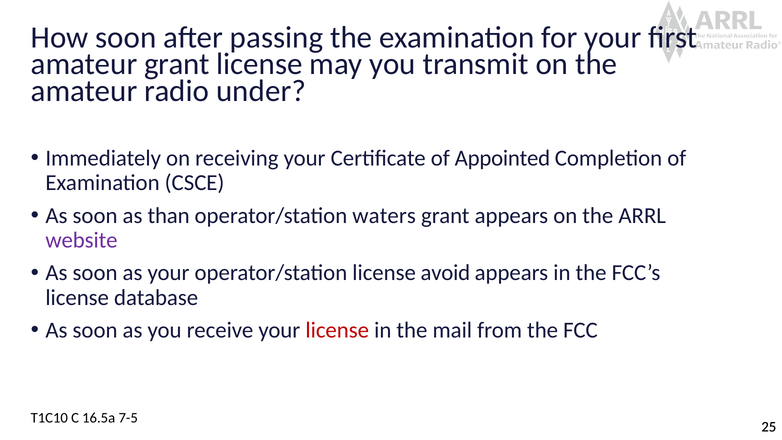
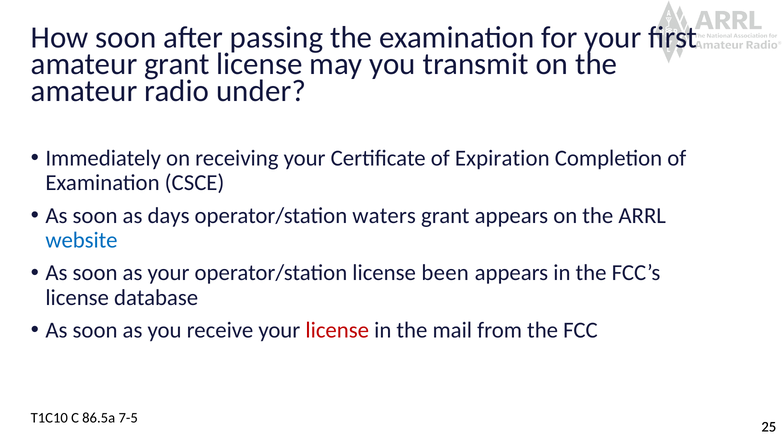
Appointed: Appointed -> Expiration
than: than -> days
website colour: purple -> blue
avoid: avoid -> been
16.5a: 16.5a -> 86.5a
